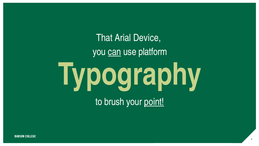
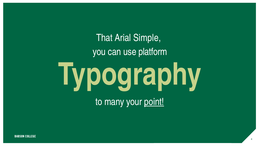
Device: Device -> Simple
can underline: present -> none
brush: brush -> many
